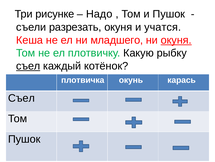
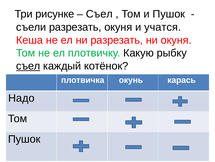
Надо at (99, 14): Надо -> Съел
ни младшего: младшего -> разрезать
окуня at (176, 40) underline: present -> none
Съел at (21, 98): Съел -> Надо
